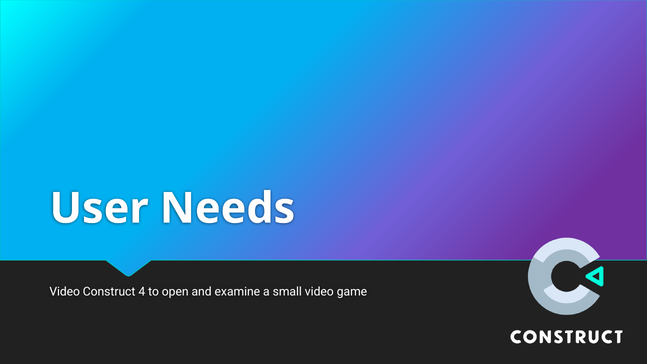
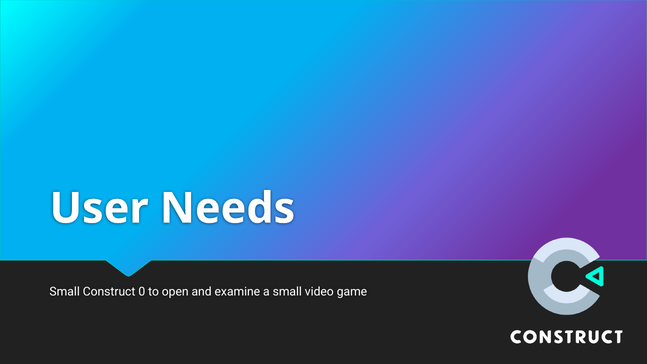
Video at (65, 292): Video -> Small
4: 4 -> 0
